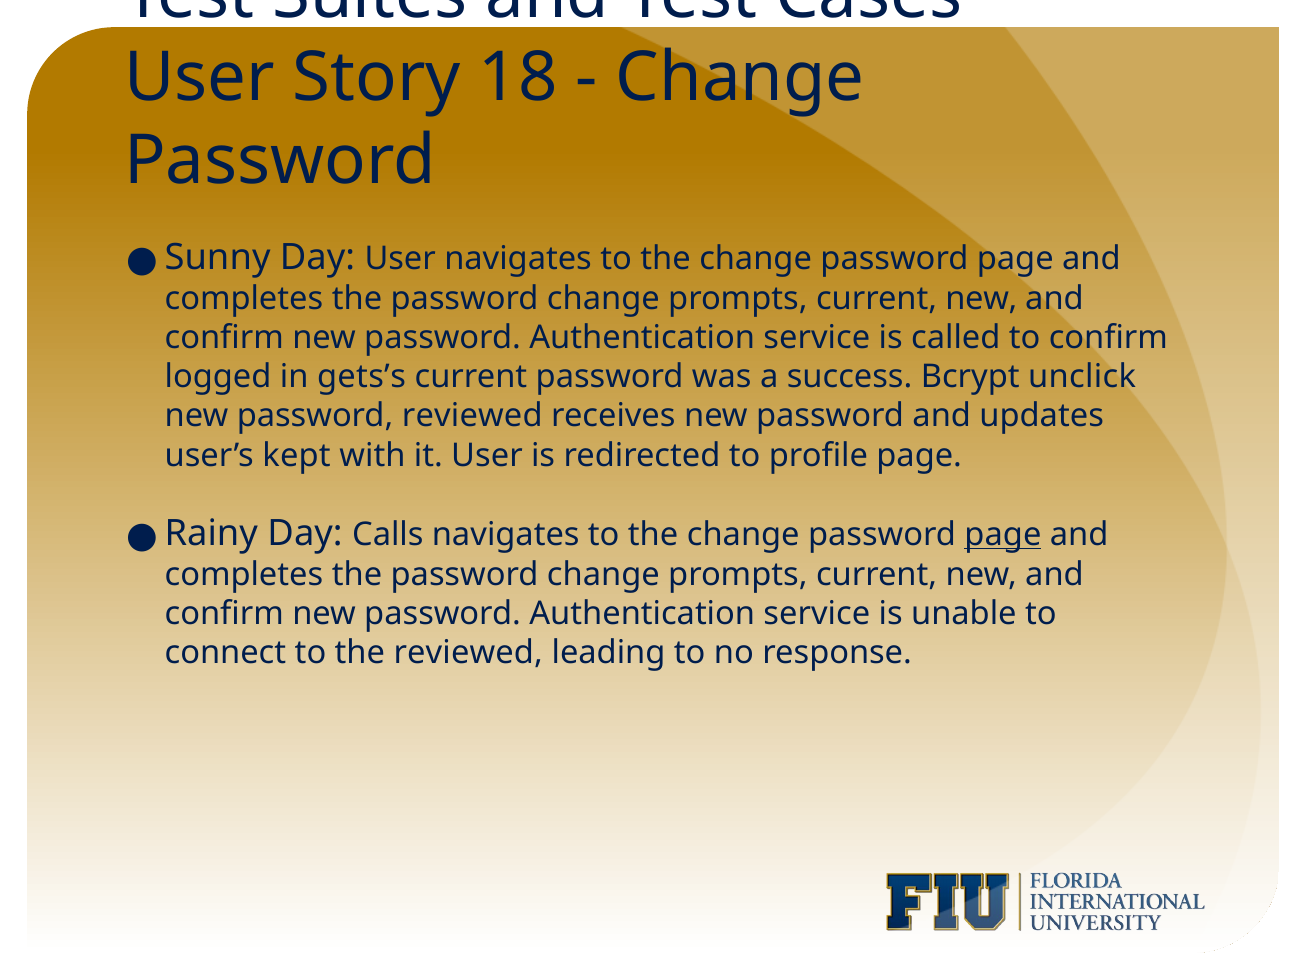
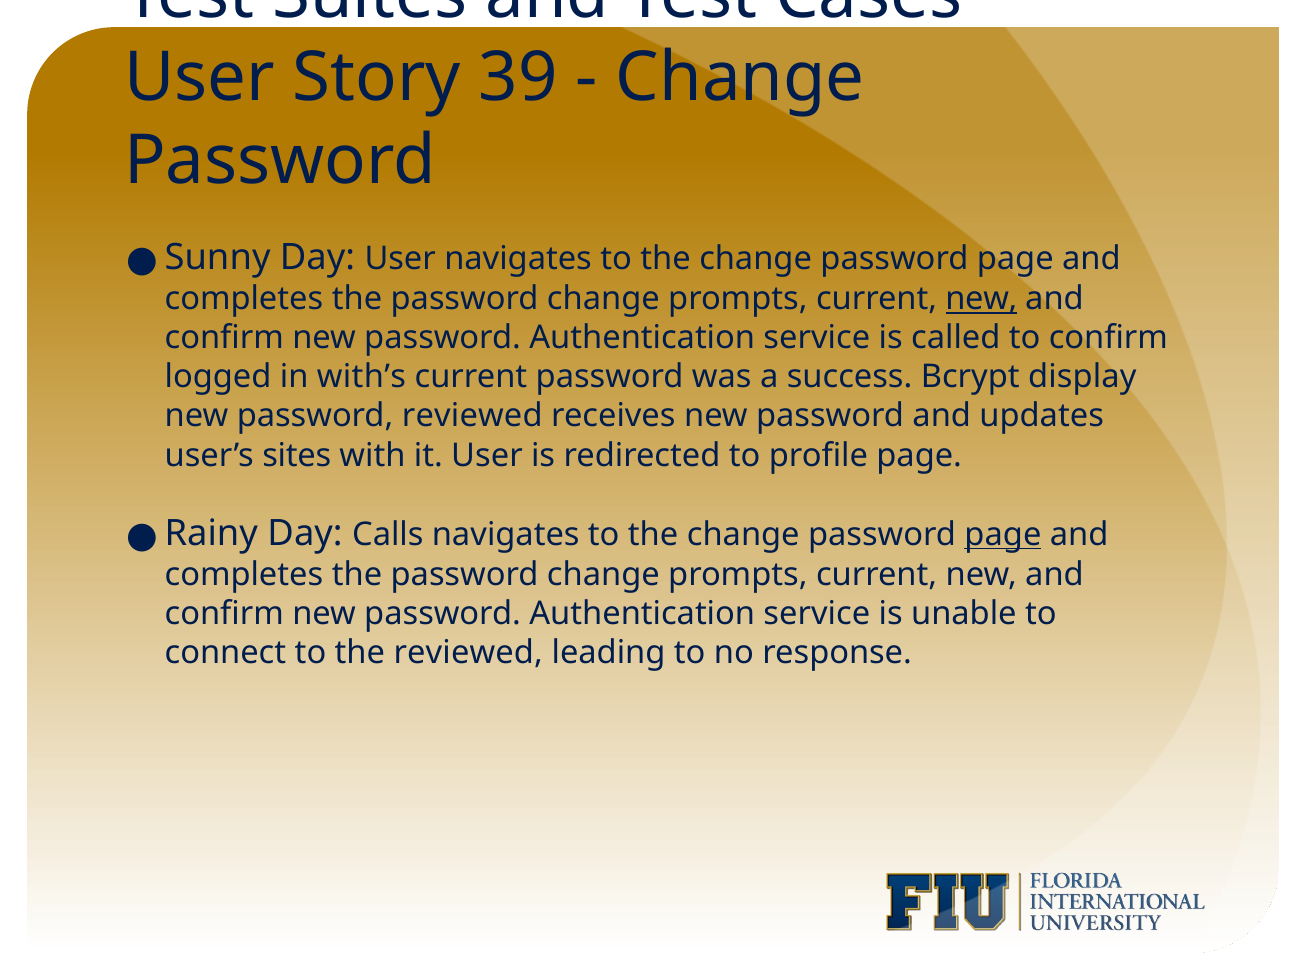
18: 18 -> 39
new at (981, 298) underline: none -> present
gets’s: gets’s -> with’s
unclick: unclick -> display
kept: kept -> sites
